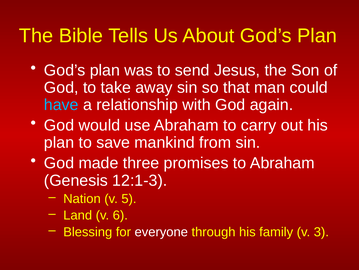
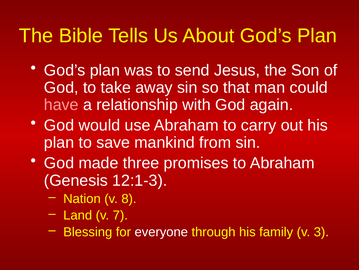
have colour: light blue -> pink
5: 5 -> 8
6: 6 -> 7
